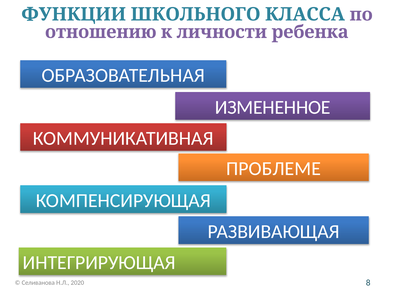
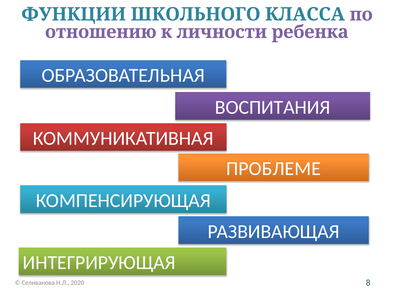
ИЗМЕНЕННОЕ: ИЗМЕНЕННОЕ -> ВОСПИТАНИЯ
